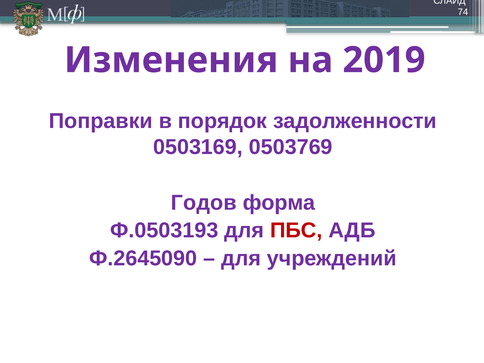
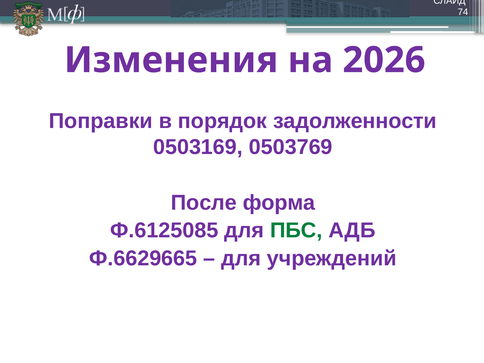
2019: 2019 -> 2026
Годов: Годов -> После
Ф.0503193: Ф.0503193 -> Ф.6125085
ПБС colour: red -> green
Ф.2645090: Ф.2645090 -> Ф.6629665
